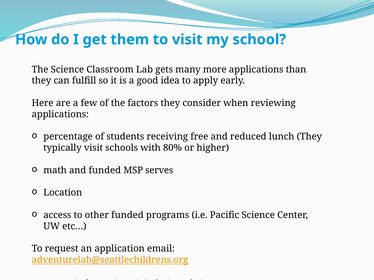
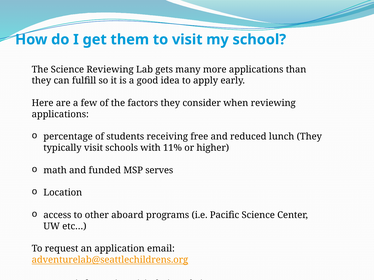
Science Classroom: Classroom -> Reviewing
80%: 80% -> 11%
other funded: funded -> aboard
